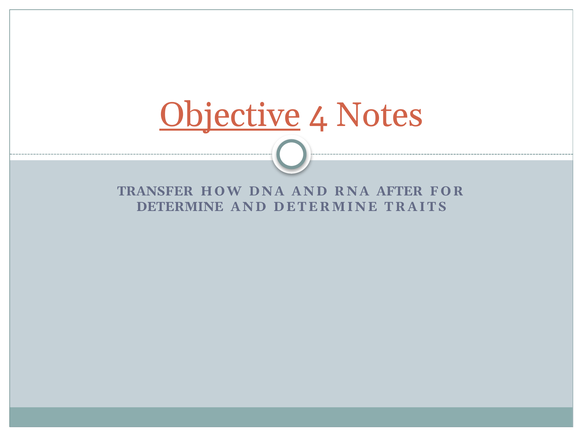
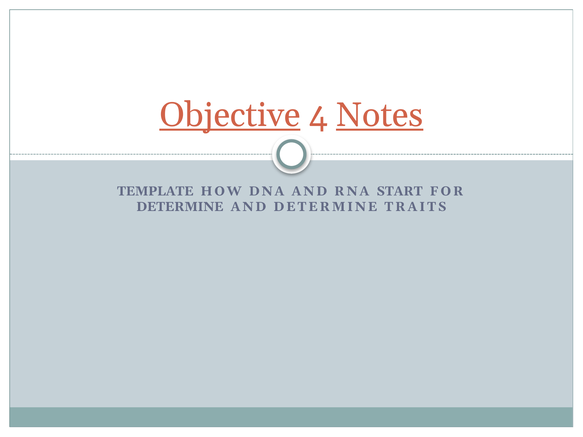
Notes underline: none -> present
TRANSFER: TRANSFER -> TEMPLATE
AFTER: AFTER -> START
